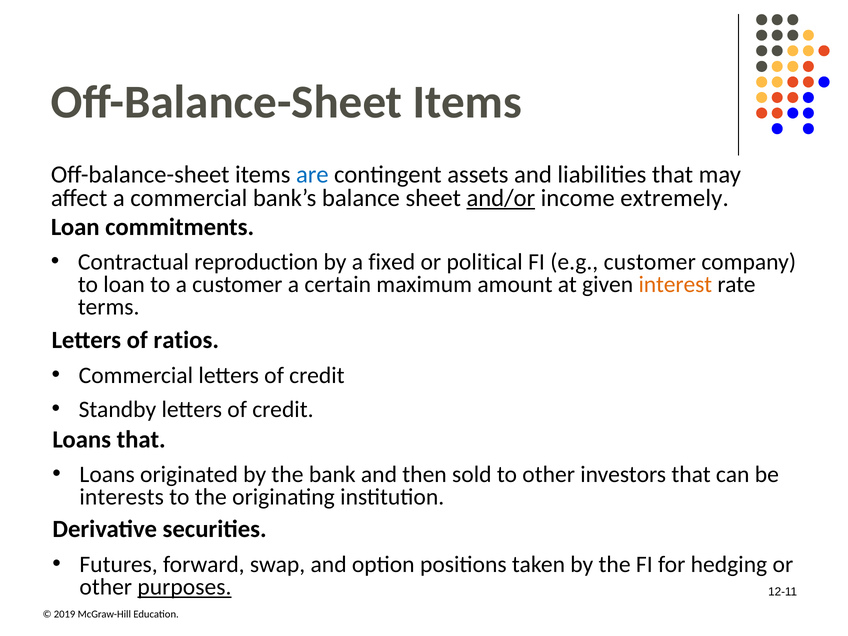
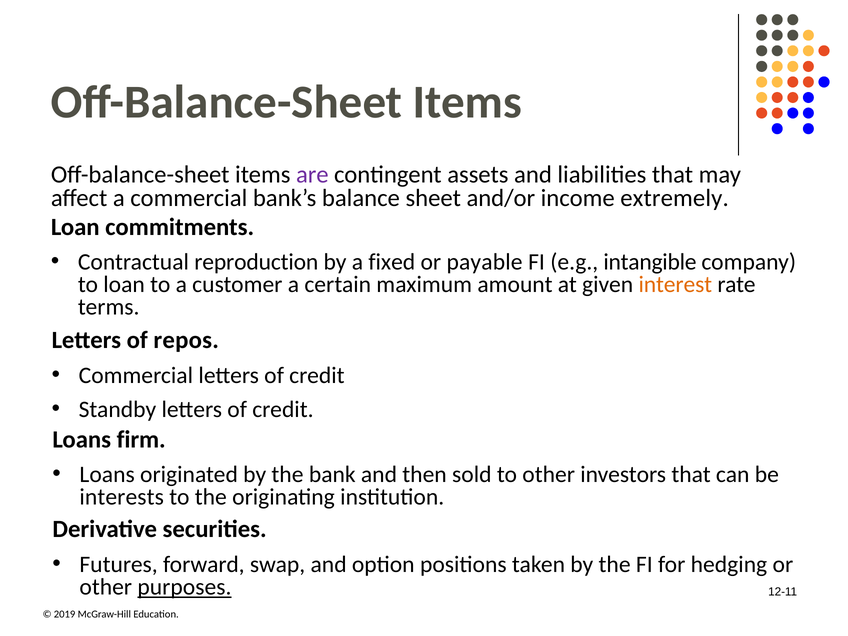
are colour: blue -> purple
and/or underline: present -> none
political: political -> payable
e.g customer: customer -> intangible
ratios: ratios -> repos
Loans that: that -> firm
